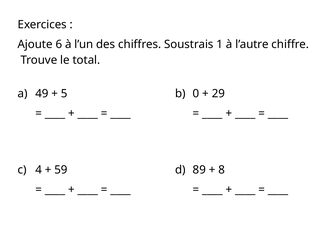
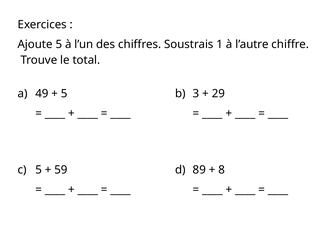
Ajoute 6: 6 -> 5
0: 0 -> 3
c 4: 4 -> 5
